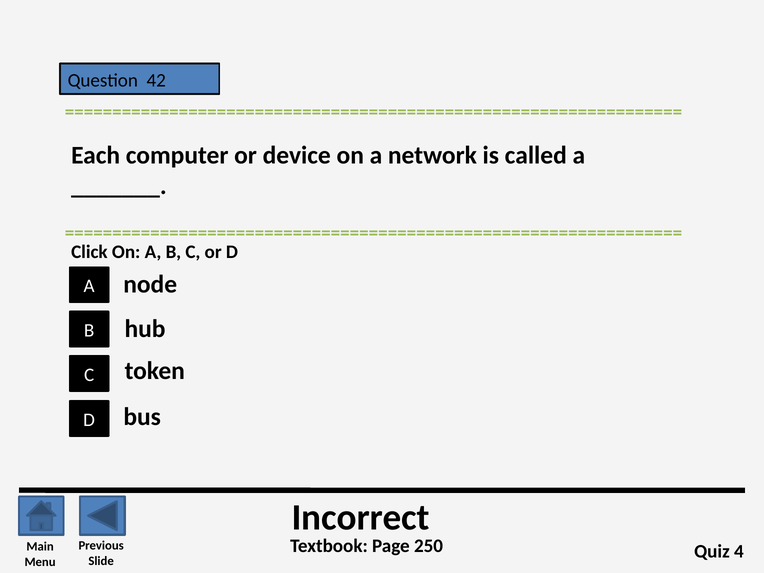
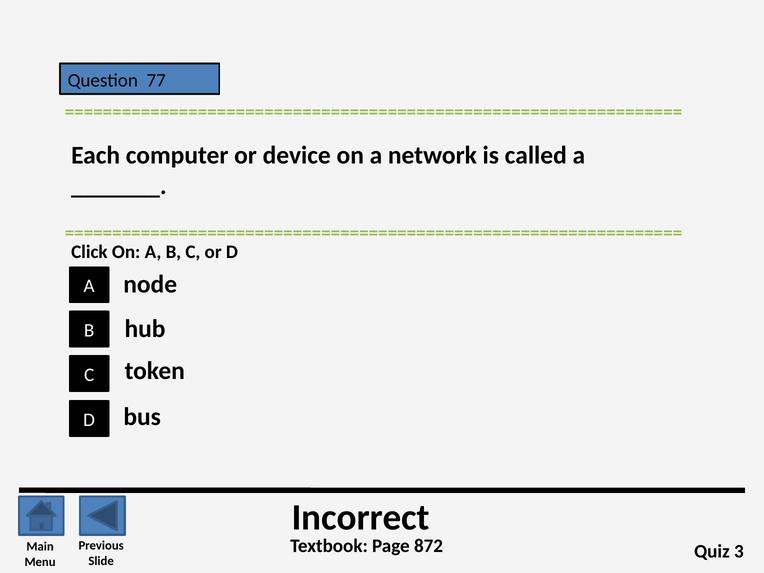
42: 42 -> 77
250: 250 -> 872
4: 4 -> 3
